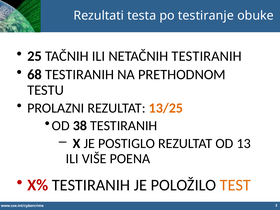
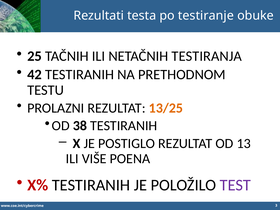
NETAČNIH TESTIRANIH: TESTIRANIH -> TESTIRANJA
68: 68 -> 42
TEST colour: orange -> purple
